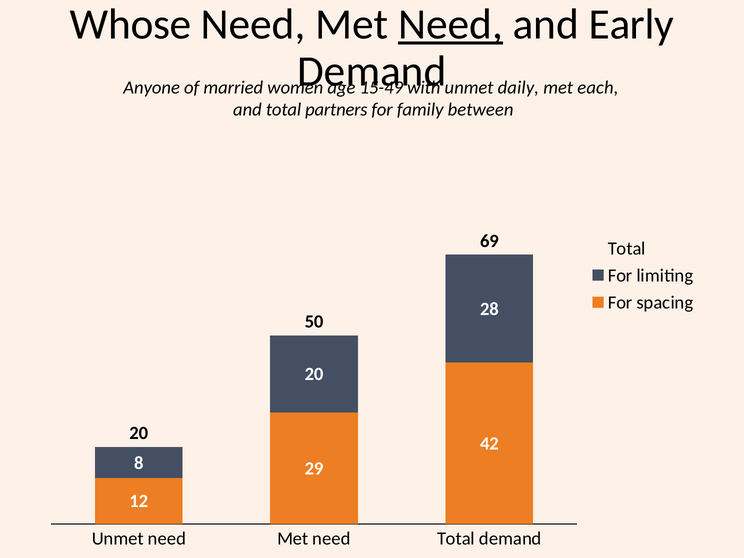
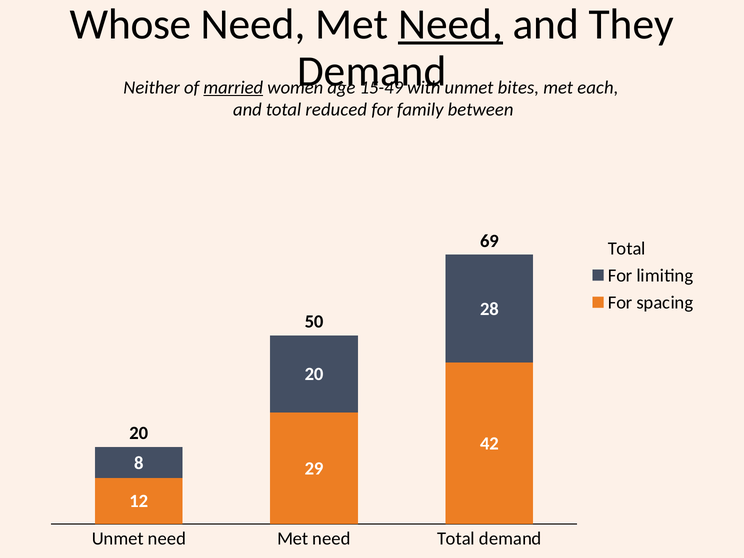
Early: Early -> They
Anyone: Anyone -> Neither
married underline: none -> present
daily: daily -> bites
partners: partners -> reduced
